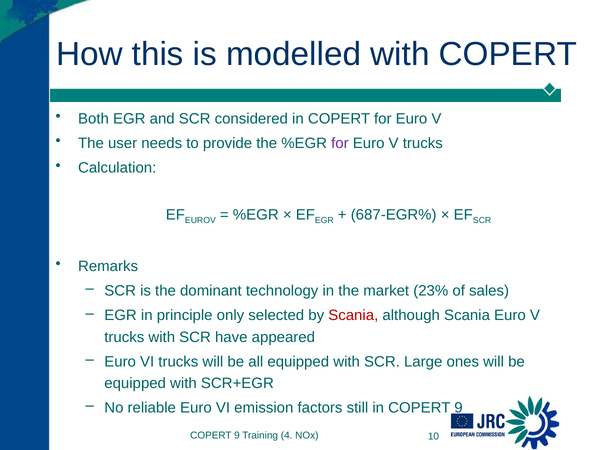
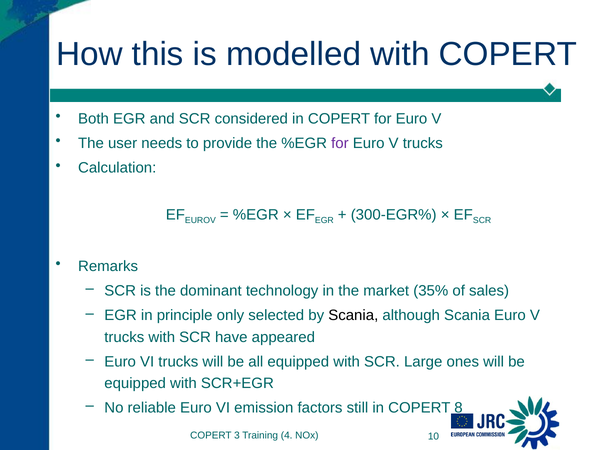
687-EGR%: 687-EGR% -> 300-EGR%
23%: 23% -> 35%
Scania at (353, 316) colour: red -> black
in COPERT 9: 9 -> 8
9 at (237, 436): 9 -> 3
